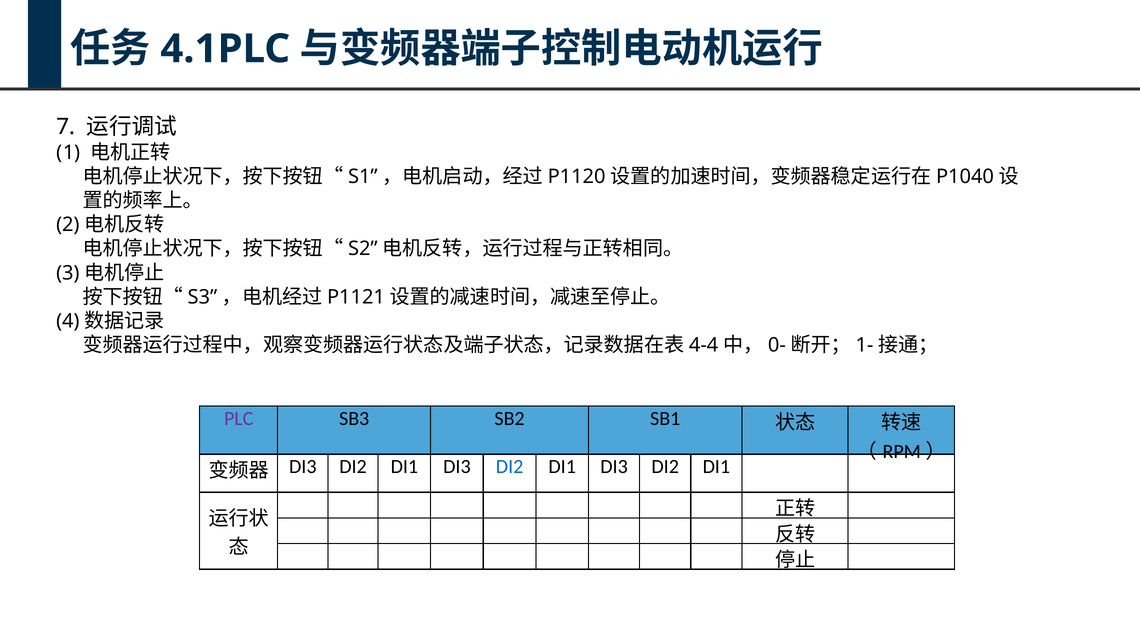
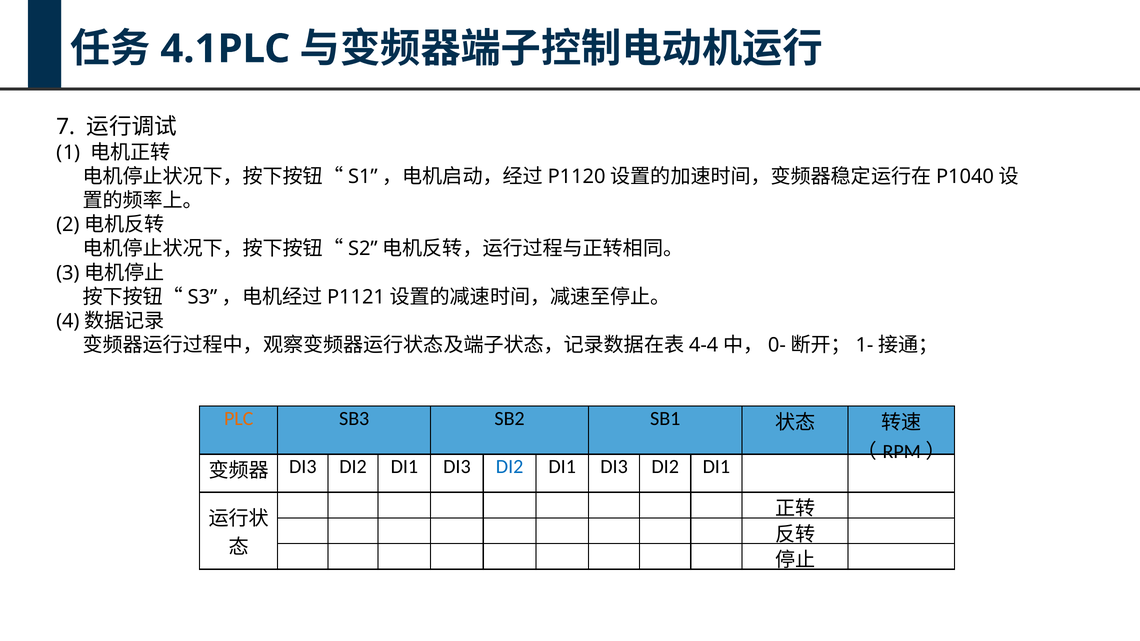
PLC colour: purple -> orange
